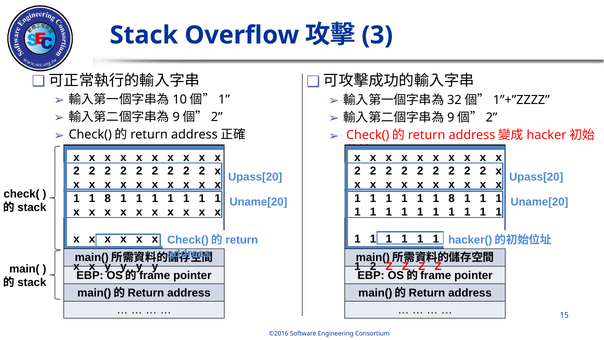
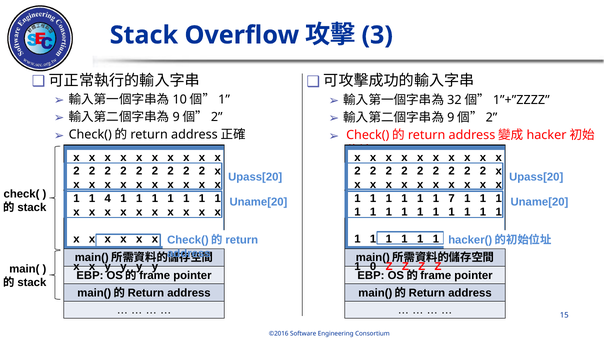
8 at (108, 198): 8 -> 4
1 1 1 8: 8 -> 7
1 2: 2 -> 0
